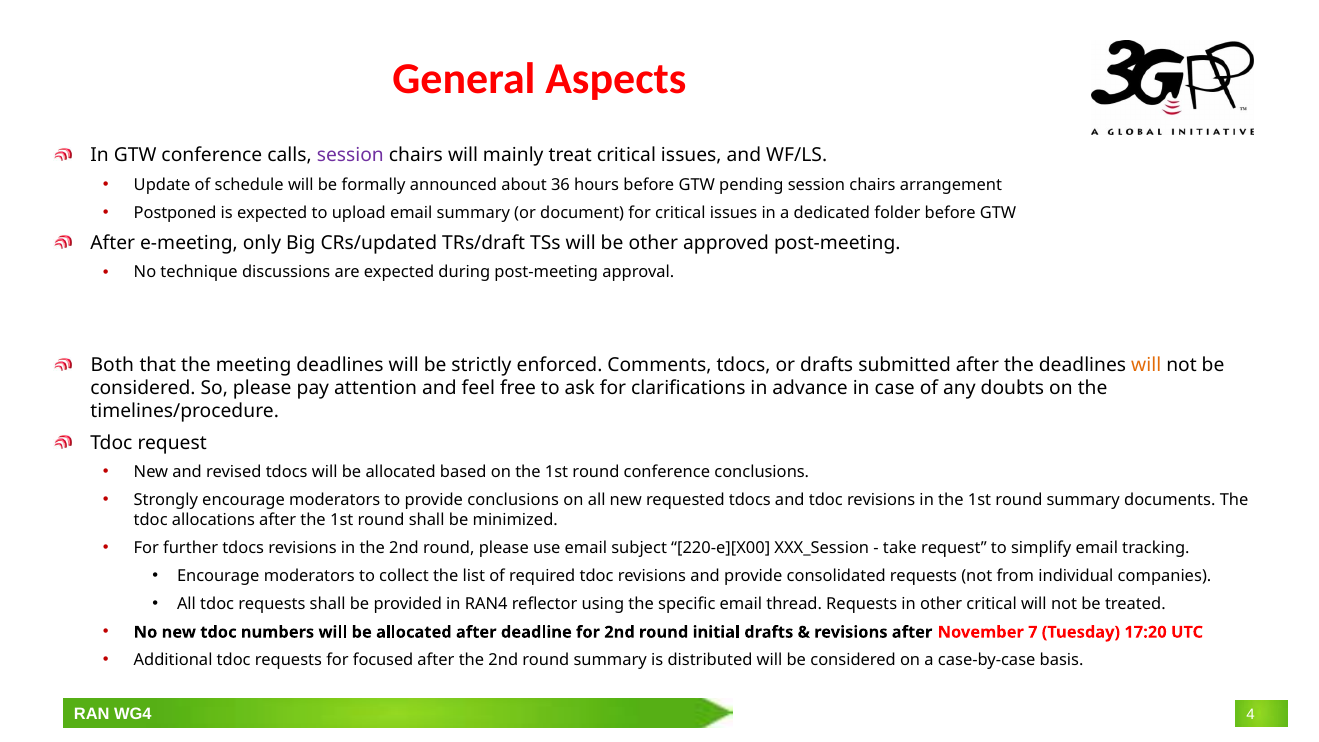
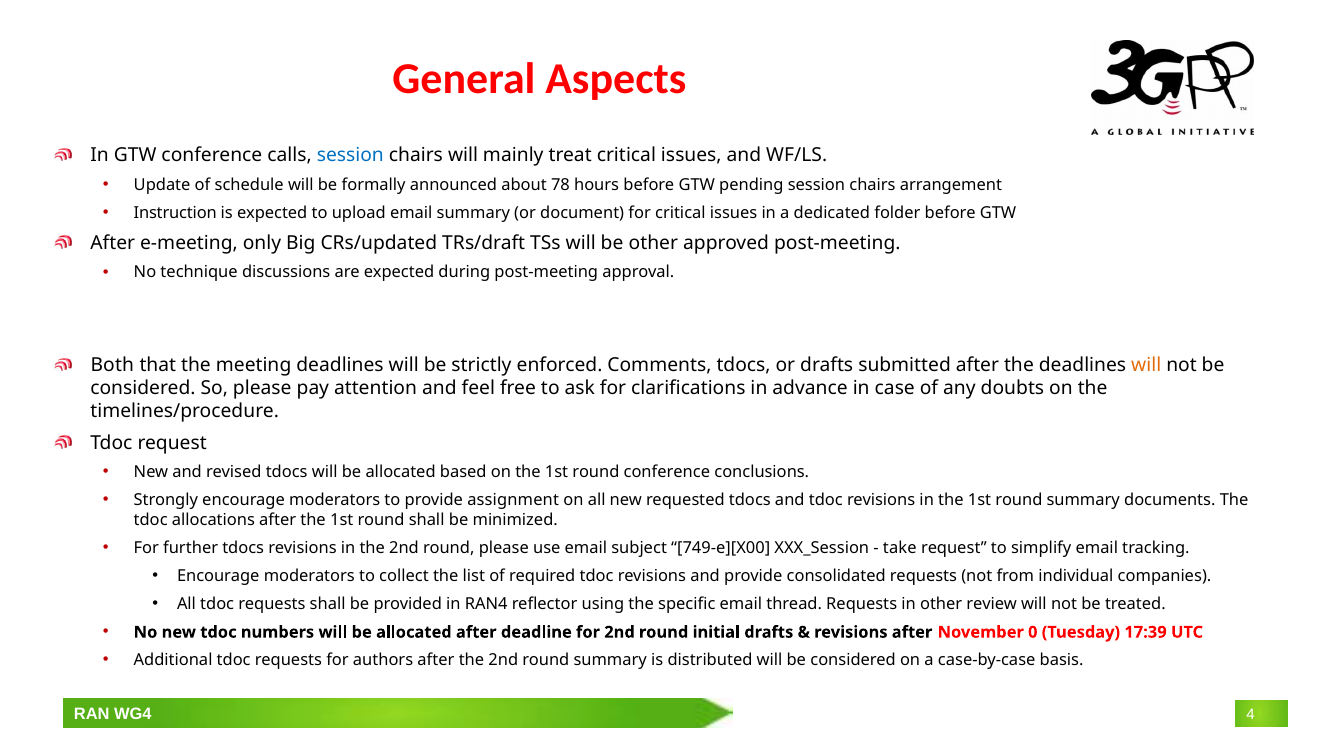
session at (350, 156) colour: purple -> blue
36: 36 -> 78
Postponed: Postponed -> Instruction
provide conclusions: conclusions -> assignment
220-e][X00: 220-e][X00 -> 749-e][X00
other critical: critical -> review
7: 7 -> 0
17:20: 17:20 -> 17:39
focused: focused -> authors
